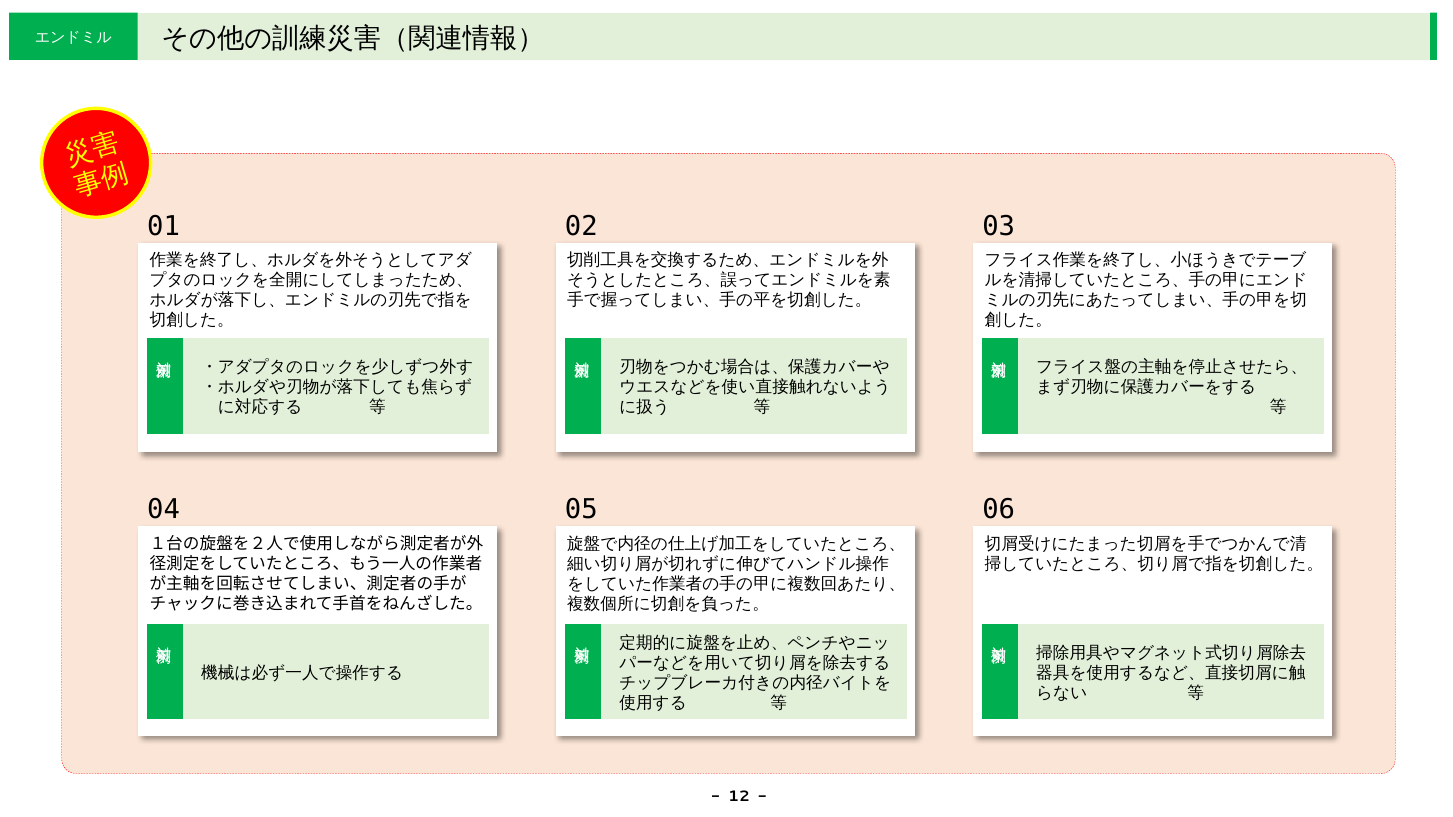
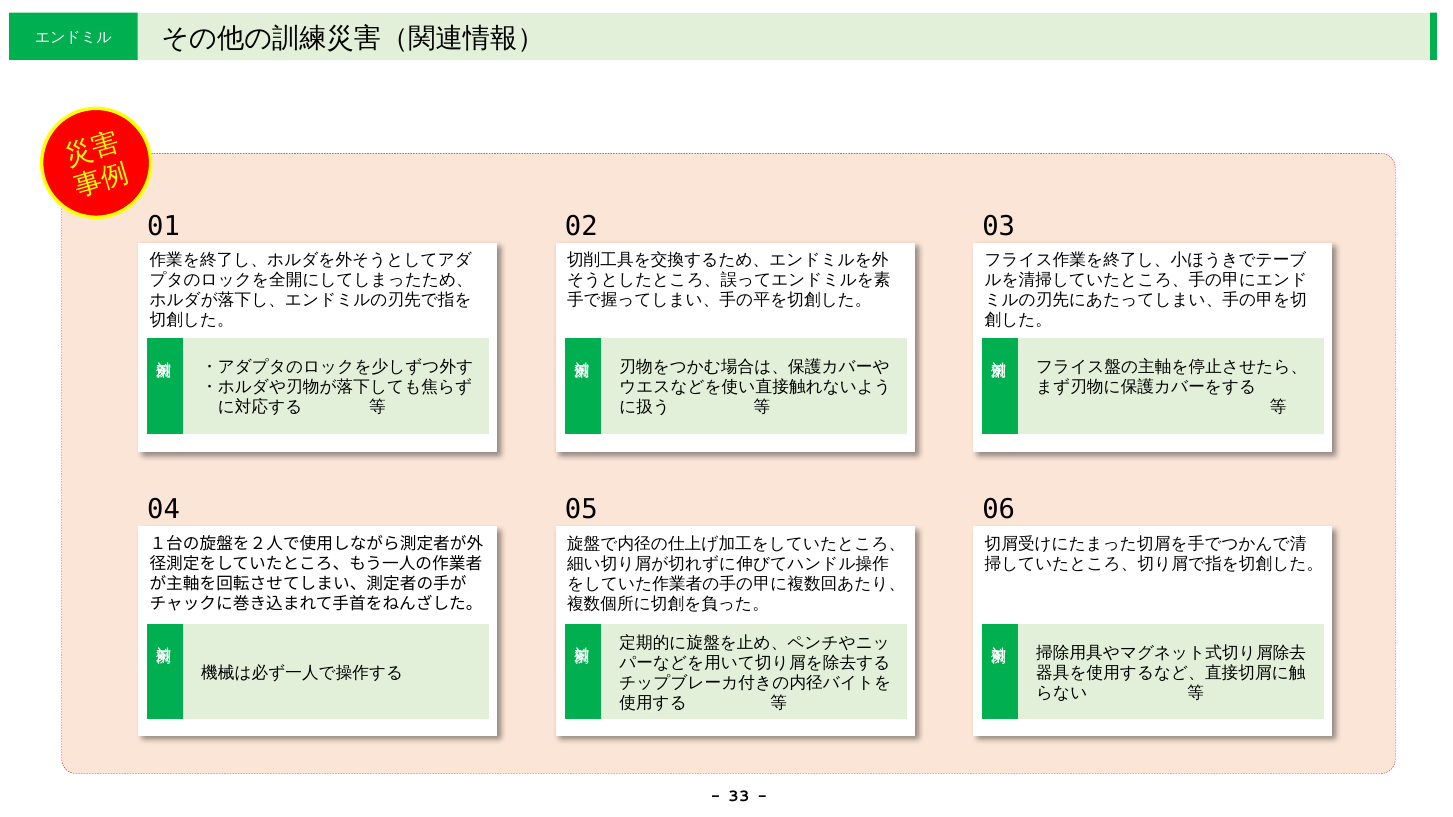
12: 12 -> 33
